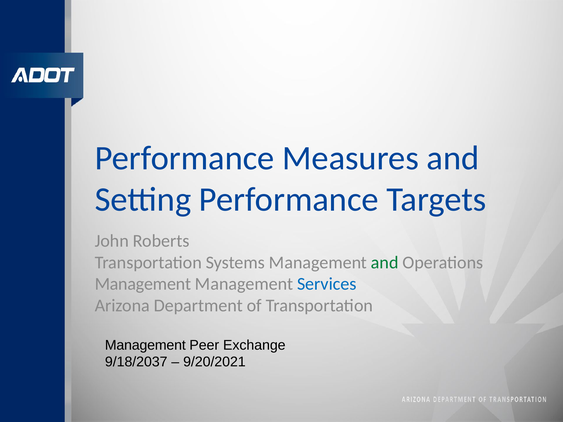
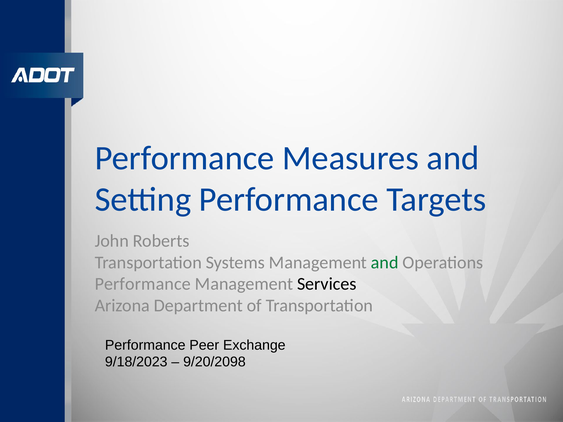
Management at (143, 284): Management -> Performance
Services colour: blue -> black
Management at (145, 345): Management -> Performance
9/18/2037: 9/18/2037 -> 9/18/2023
9/20/2021: 9/20/2021 -> 9/20/2098
